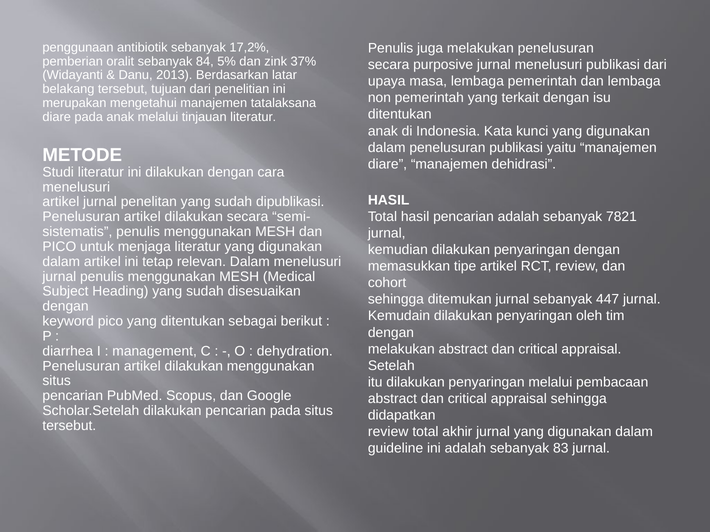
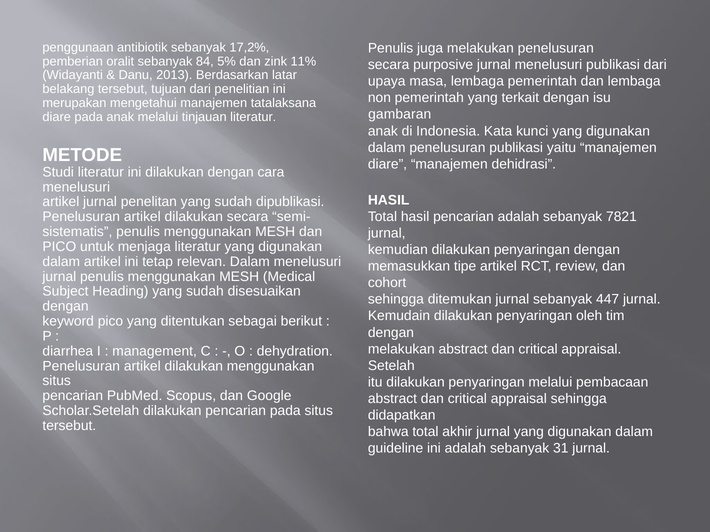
37%: 37% -> 11%
ditentukan at (400, 115): ditentukan -> gambaran
review at (388, 432): review -> bahwa
83: 83 -> 31
